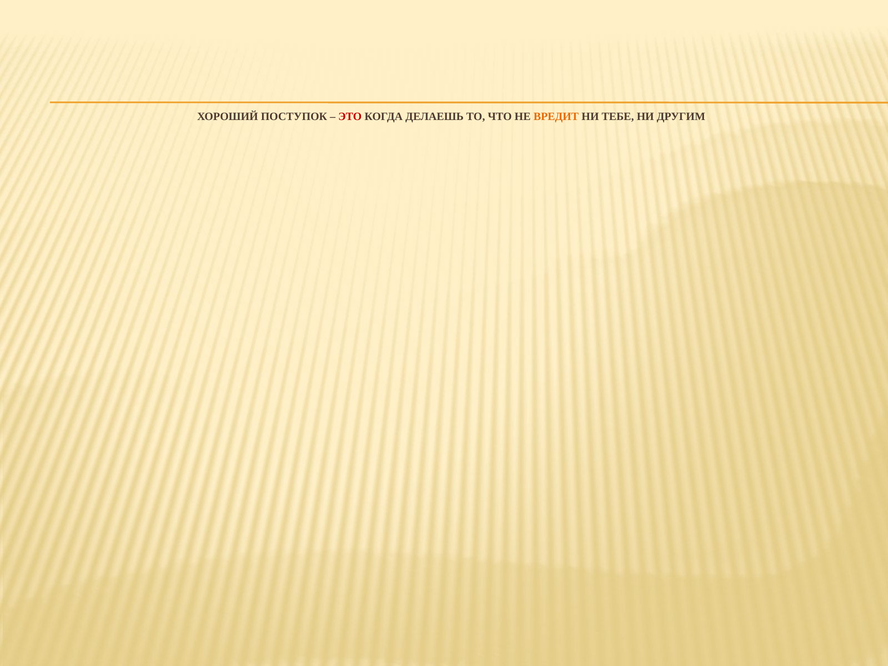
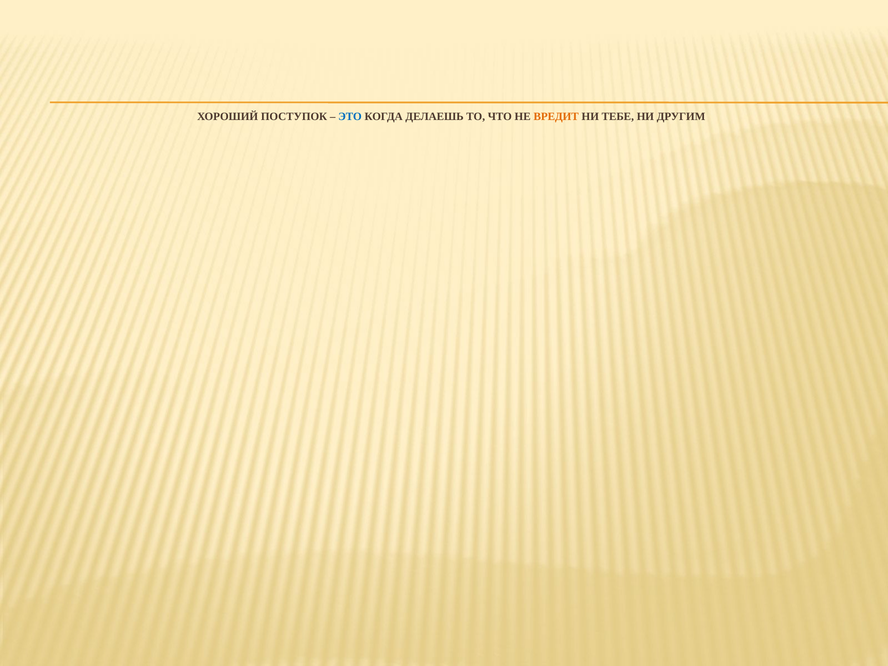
ЭТО colour: red -> blue
